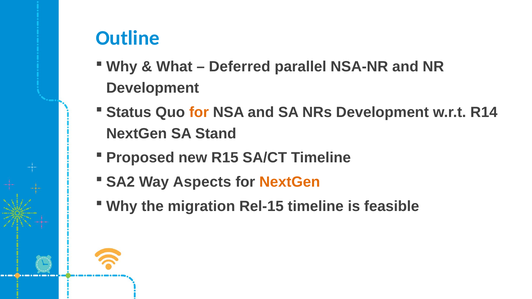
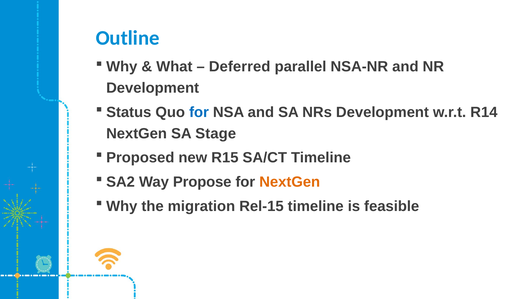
for at (199, 112) colour: orange -> blue
Stand: Stand -> Stage
Aspects: Aspects -> Propose
